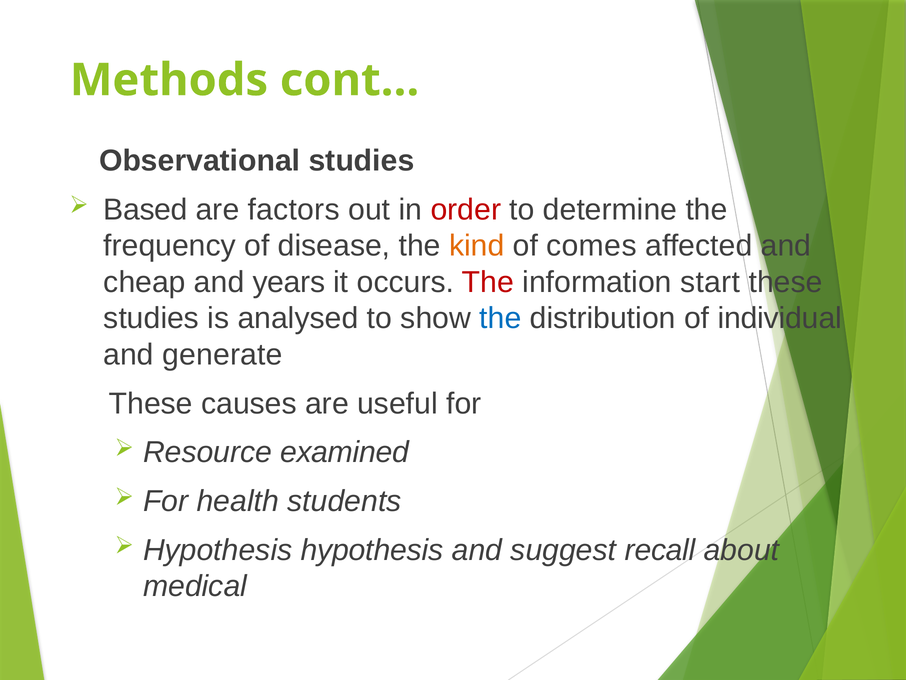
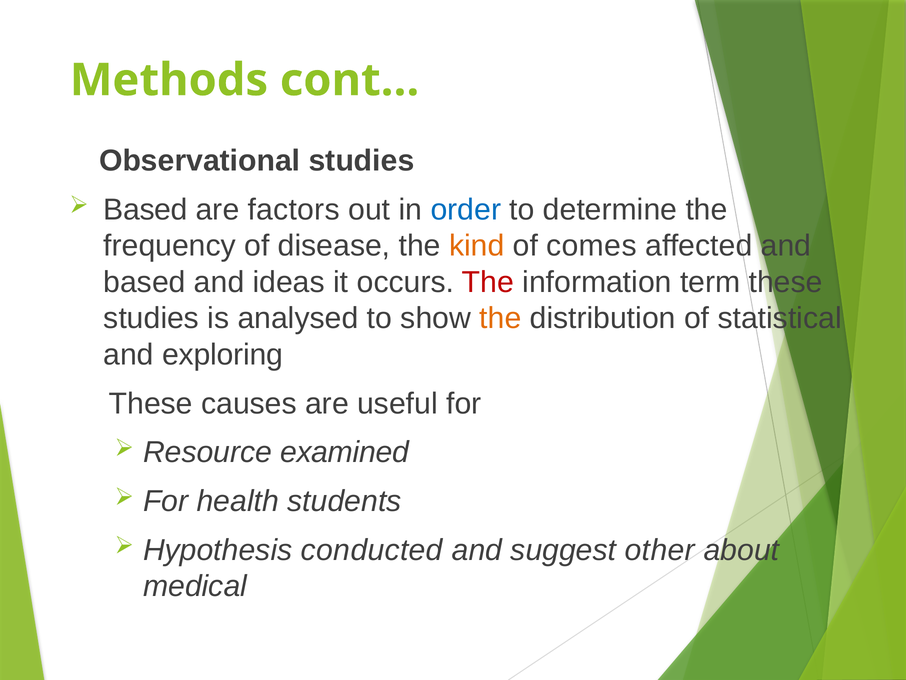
order colour: red -> blue
cheap at (145, 282): cheap -> based
years: years -> ideas
start: start -> term
the at (500, 318) colour: blue -> orange
individual: individual -> statistical
generate: generate -> exploring
Hypothesis hypothesis: hypothesis -> conducted
recall: recall -> other
